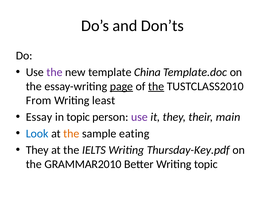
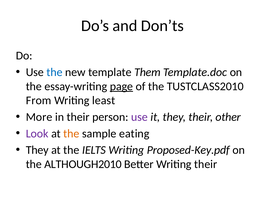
the at (55, 72) colour: purple -> blue
China: China -> Them
the at (156, 86) underline: present -> none
Essay: Essay -> More
in topic: topic -> their
main: main -> other
Look colour: blue -> purple
Thursday-Key.pdf: Thursday-Key.pdf -> Proposed-Key.pdf
GRAMMAR2010: GRAMMAR2010 -> ALTHOUGH2010
Writing topic: topic -> their
